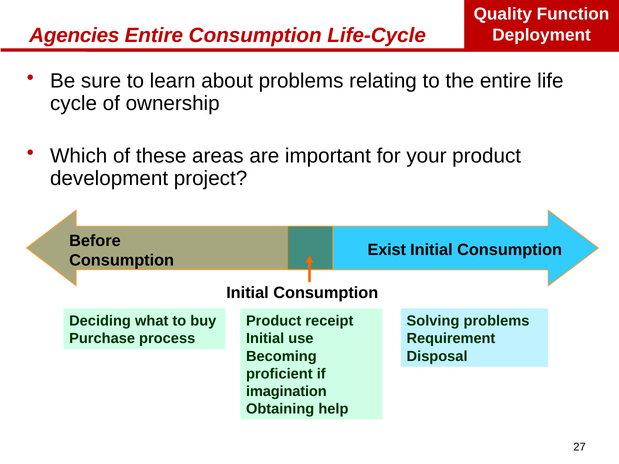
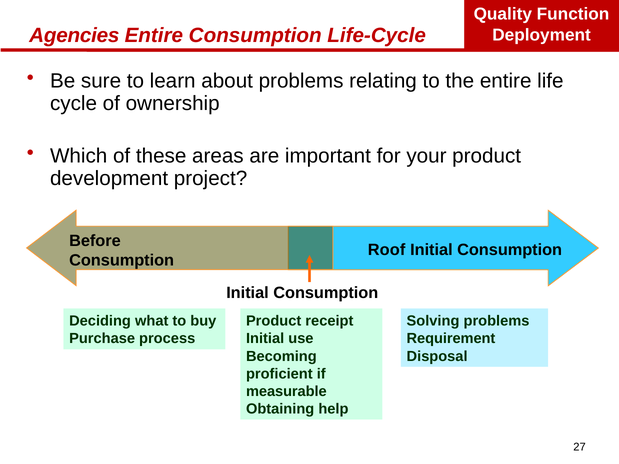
Exist: Exist -> Roof
imagination: imagination -> measurable
